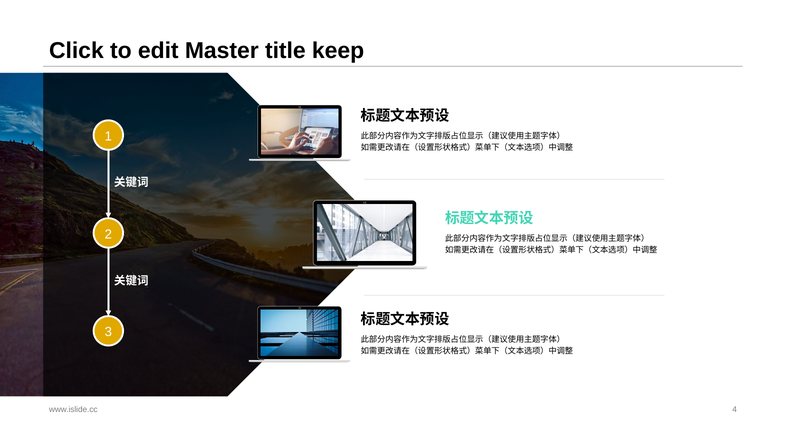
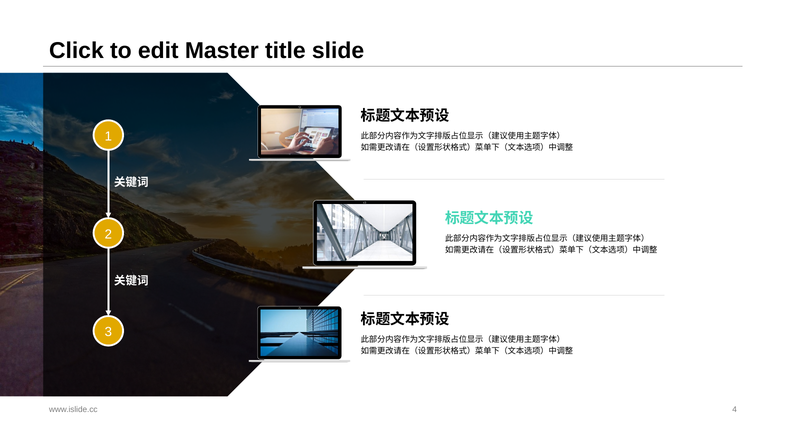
keep: keep -> slide
